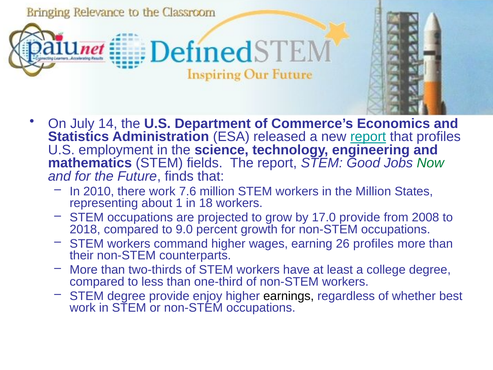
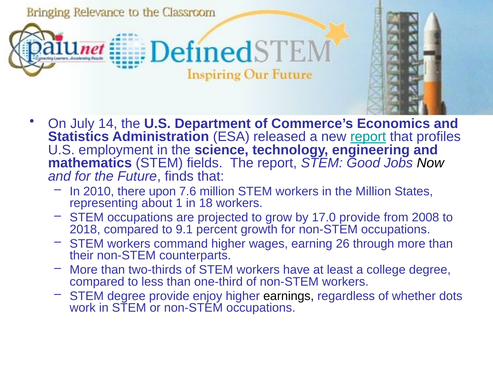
Now colour: green -> black
there work: work -> upon
9.0: 9.0 -> 9.1
26 profiles: profiles -> through
best: best -> dots
